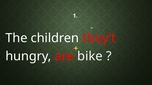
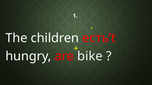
they’t: they’t -> есть’t
